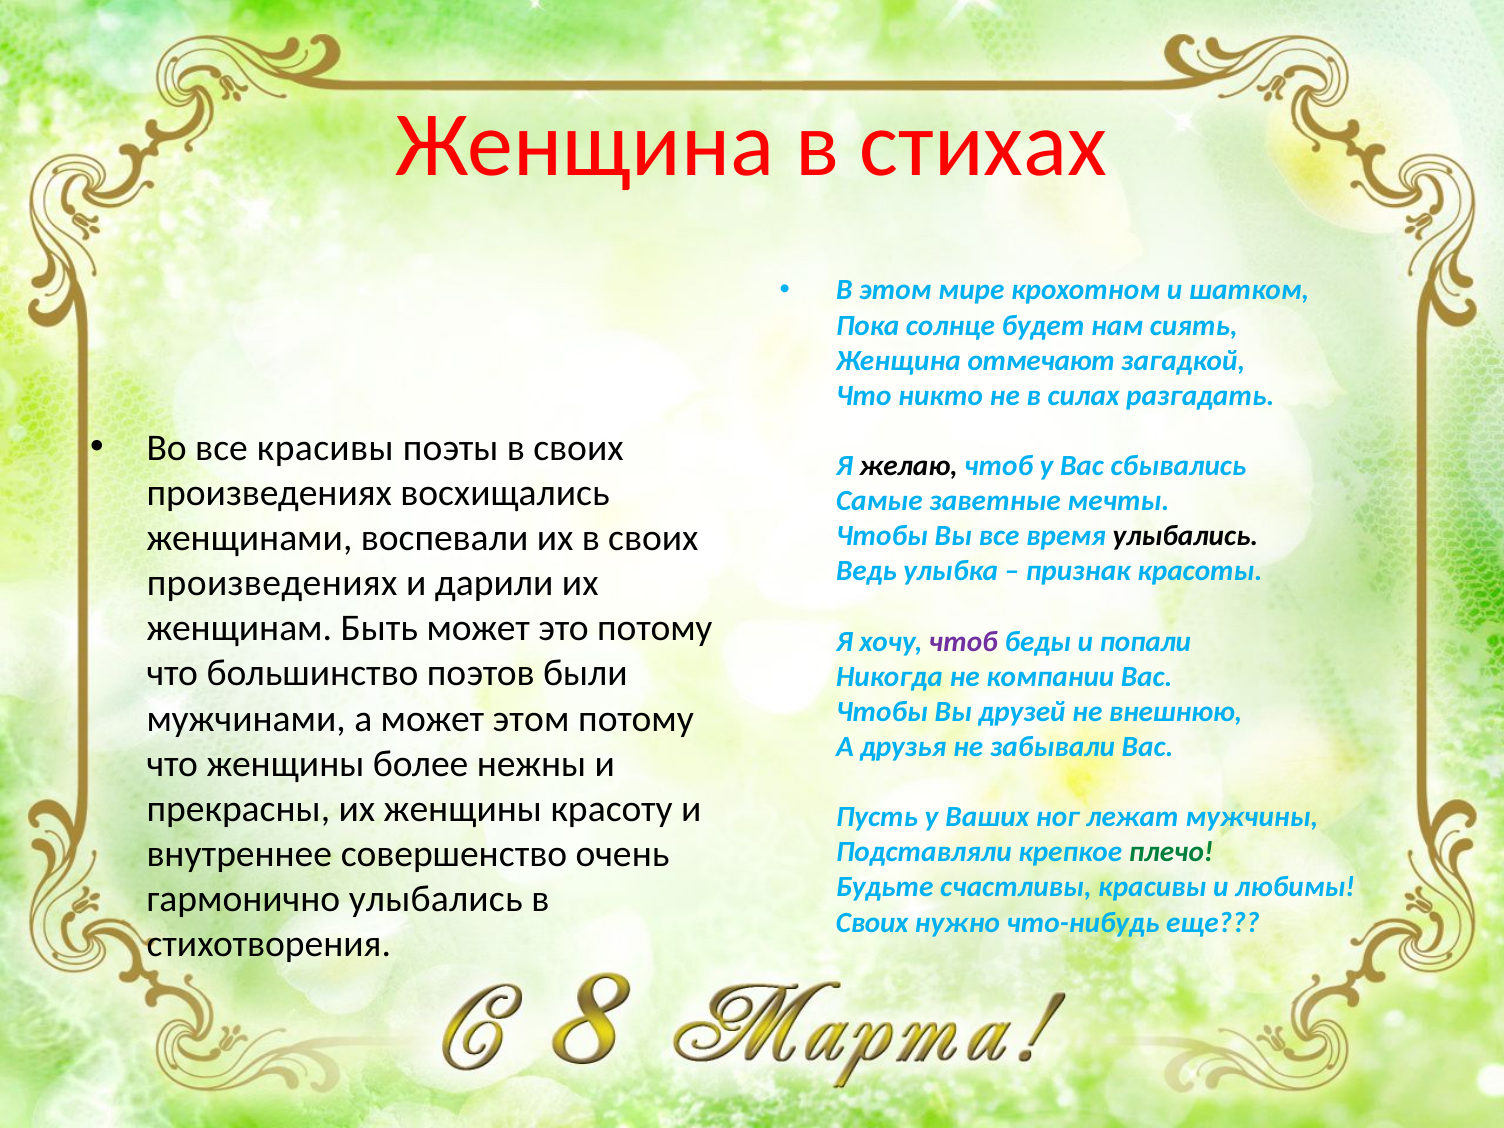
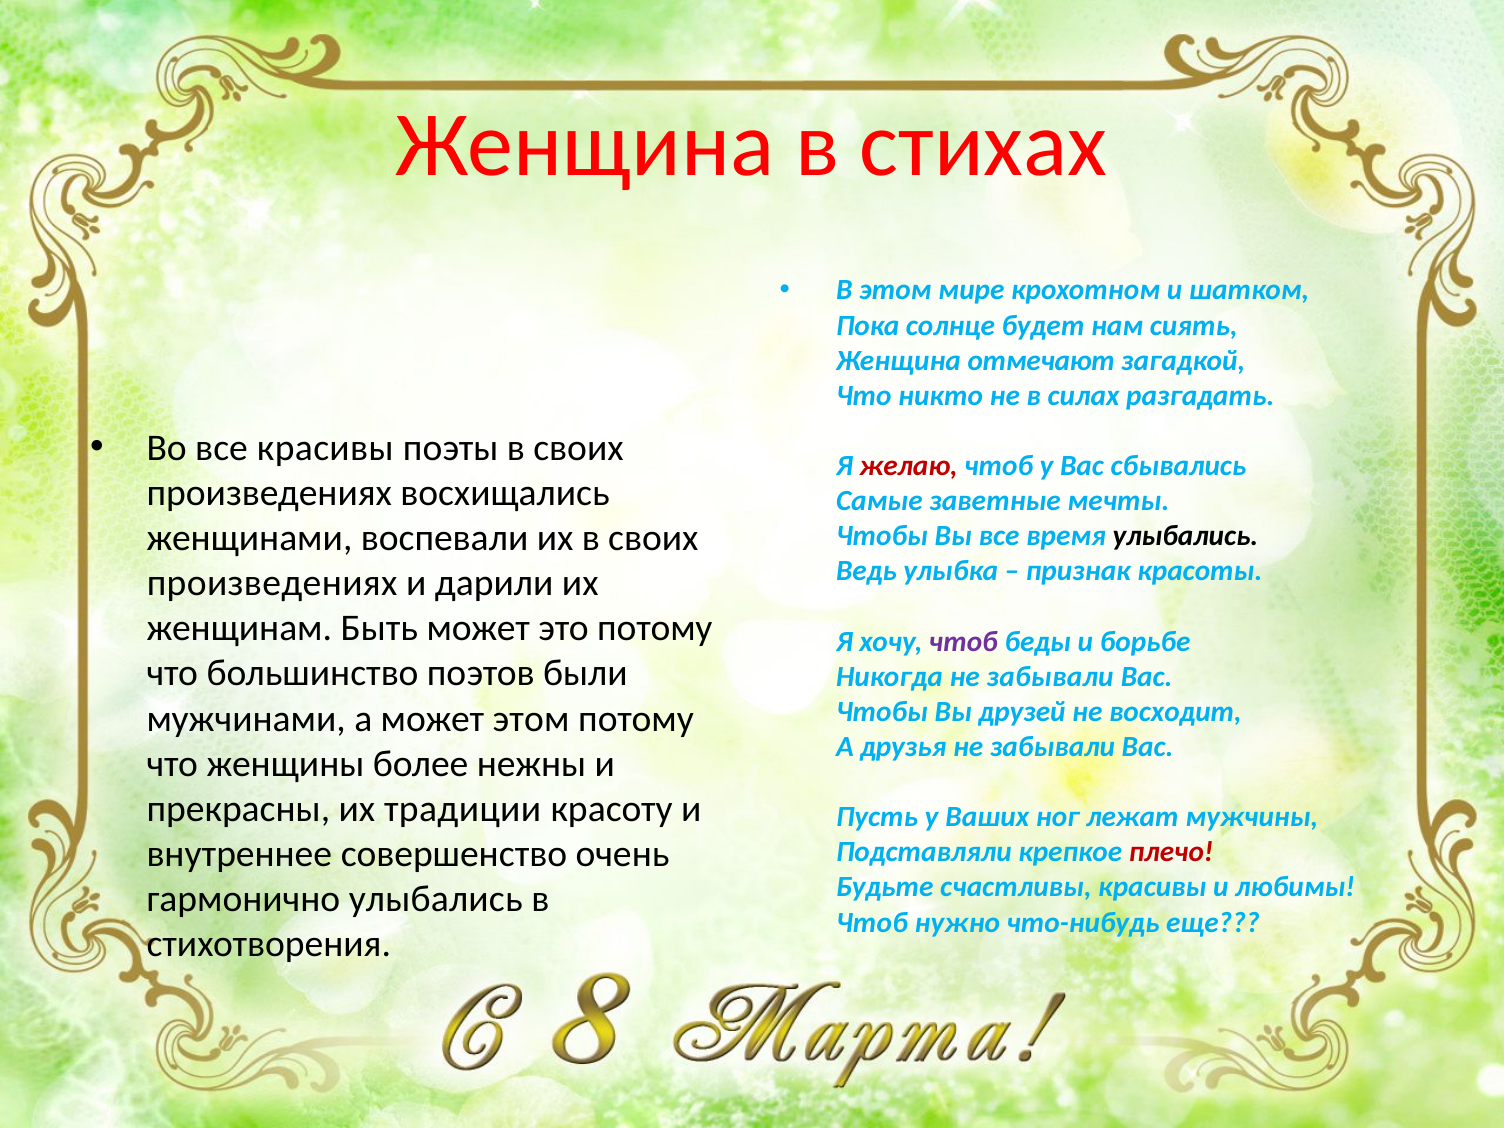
желаю colour: black -> red
попали: попали -> борьбе
Никогда не компании: компании -> забывали
внешнюю: внешнюю -> восходит
их женщины: женщины -> традиции
плечо colour: green -> red
Своих at (872, 922): Своих -> Чтоб
